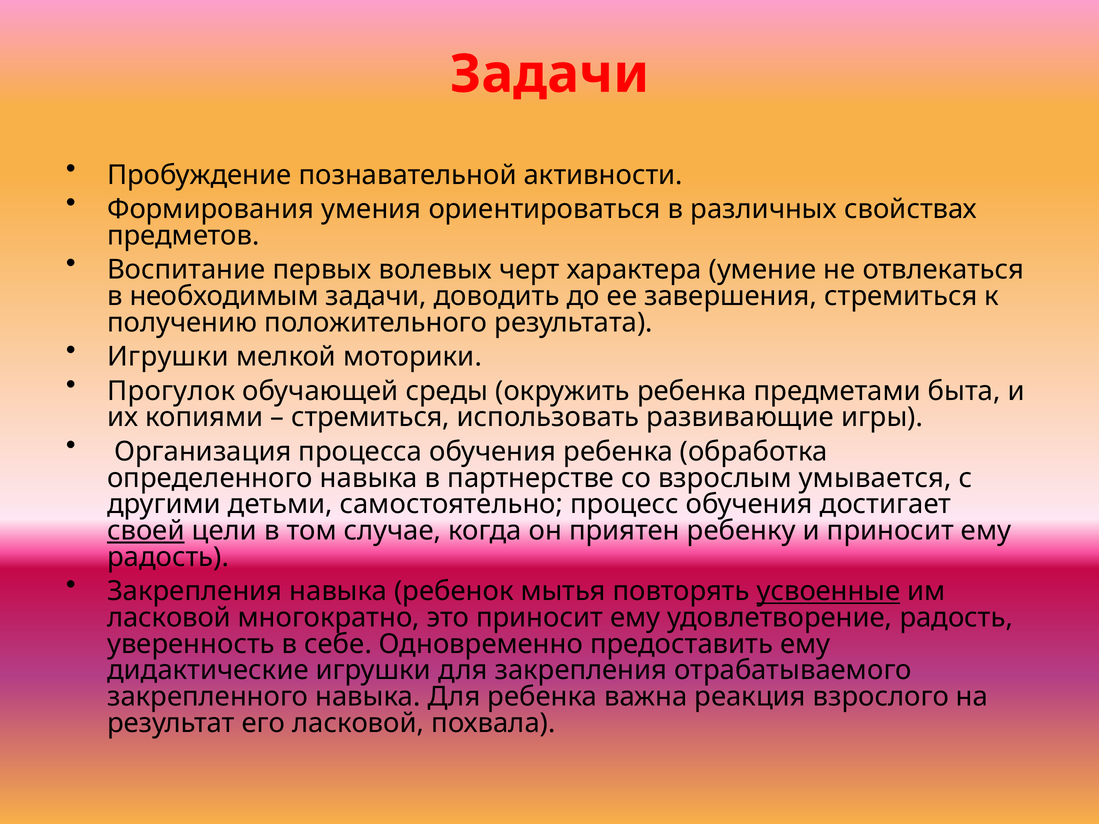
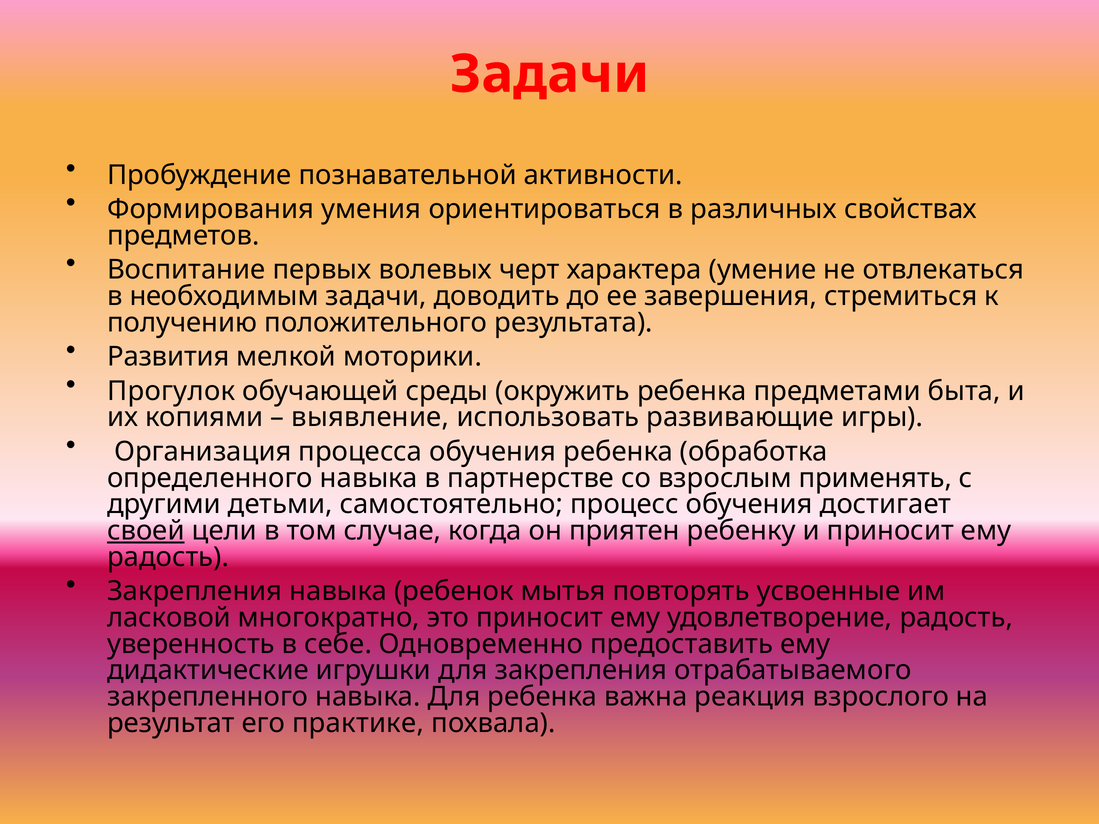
Игрушки at (168, 357): Игрушки -> Развития
стремиться at (371, 418): стремиться -> выявление
умывается: умывается -> применять
усвоенные underline: present -> none
его ласковой: ласковой -> практике
